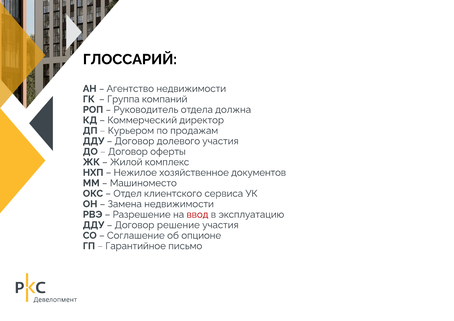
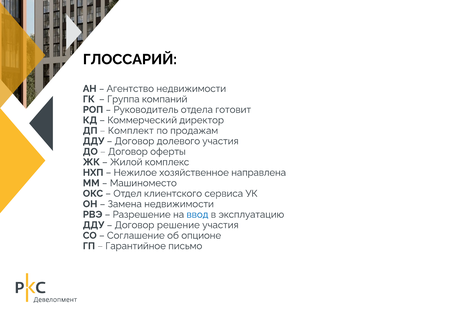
должна: должна -> готовит
Курьером: Курьером -> Комплект
документов: документов -> направлена
ввод colour: red -> blue
